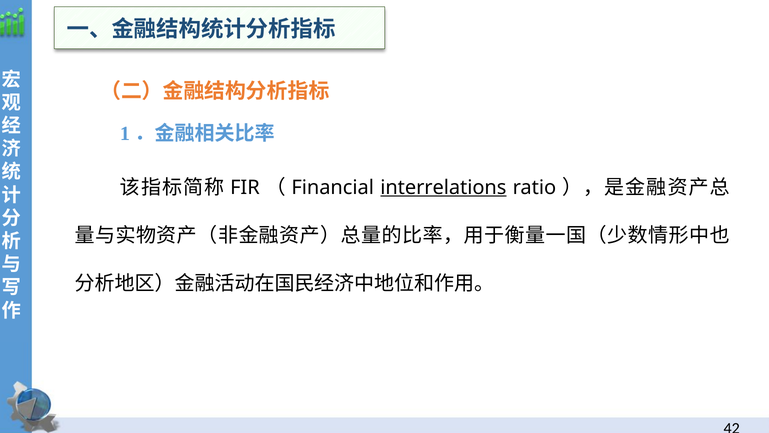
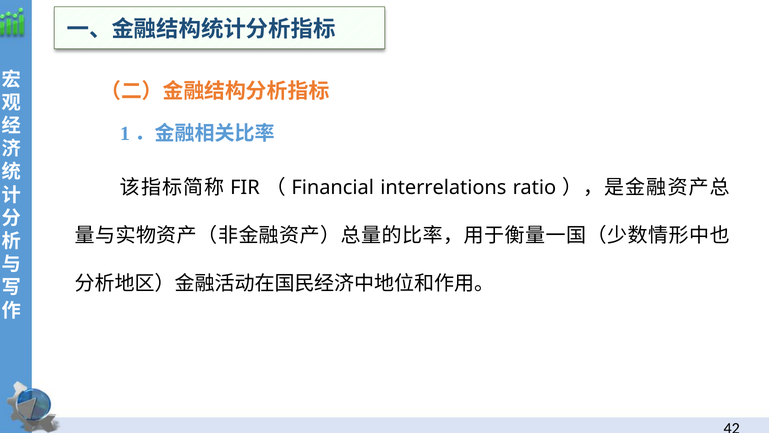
interrelations underline: present -> none
